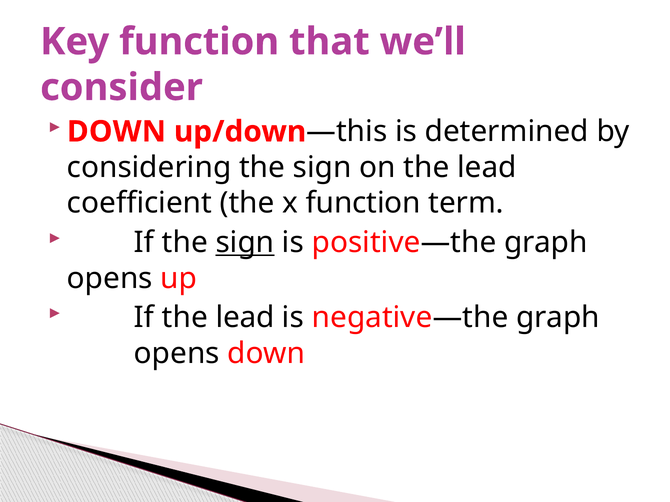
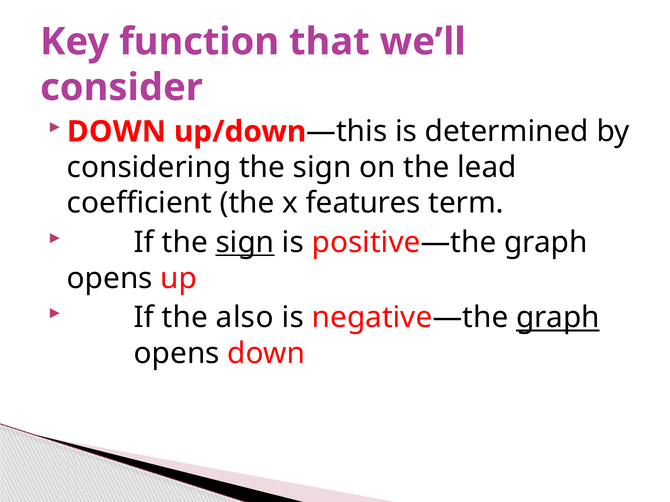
x function: function -> features
If the lead: lead -> also
graph at (558, 318) underline: none -> present
